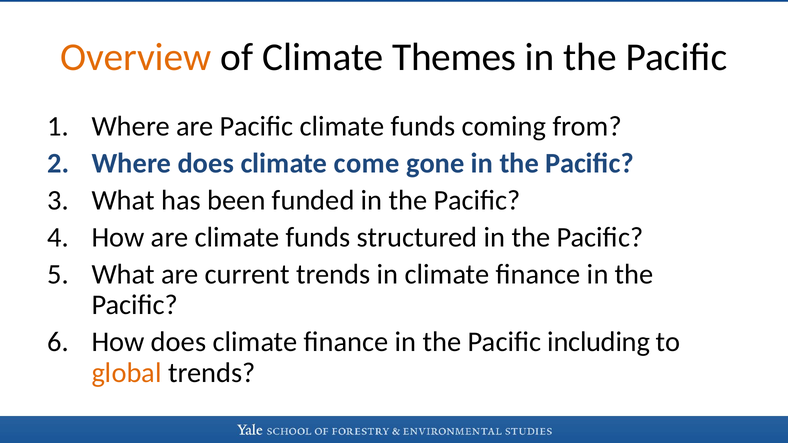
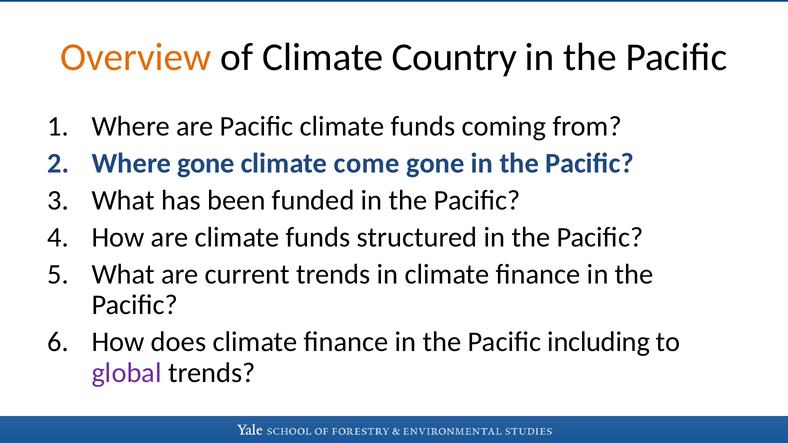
Themes: Themes -> Country
Where does: does -> gone
global colour: orange -> purple
